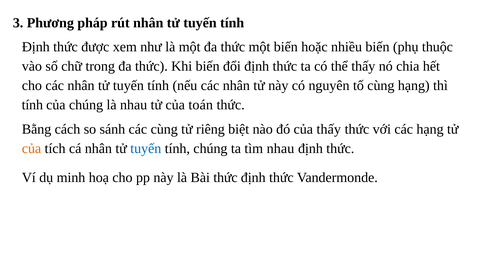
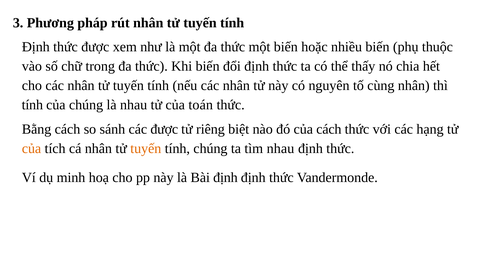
cùng hạng: hạng -> nhân
các cùng: cùng -> được
của thấy: thấy -> cách
tuyến at (146, 148) colour: blue -> orange
Bài thức: thức -> định
